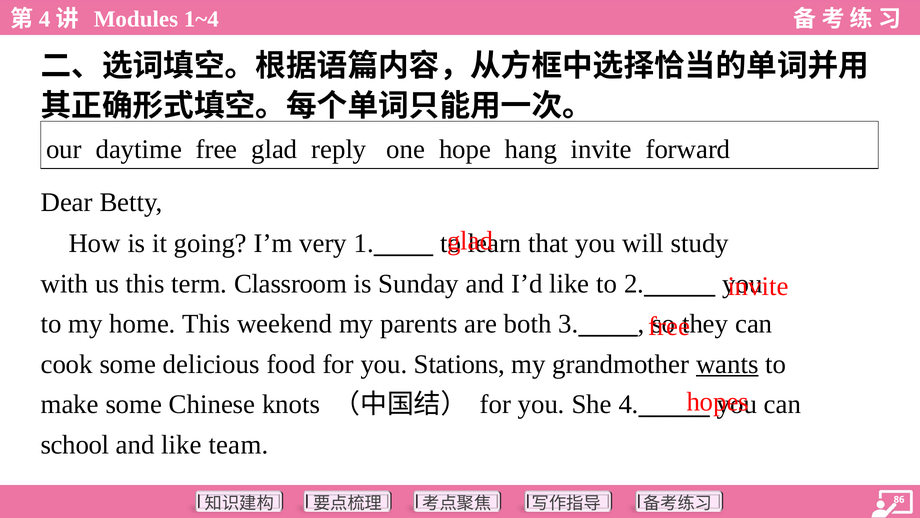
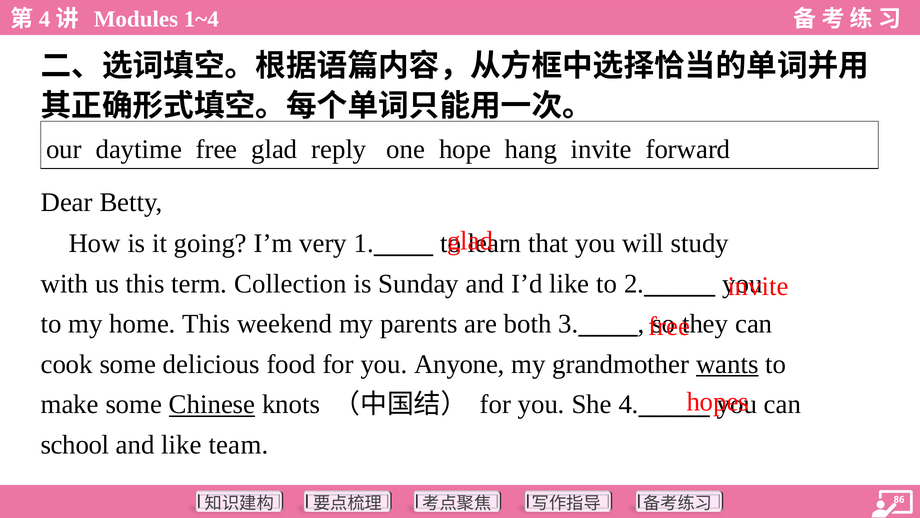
Classroom: Classroom -> Collection
Stations: Stations -> Anyone
Chinese underline: none -> present
